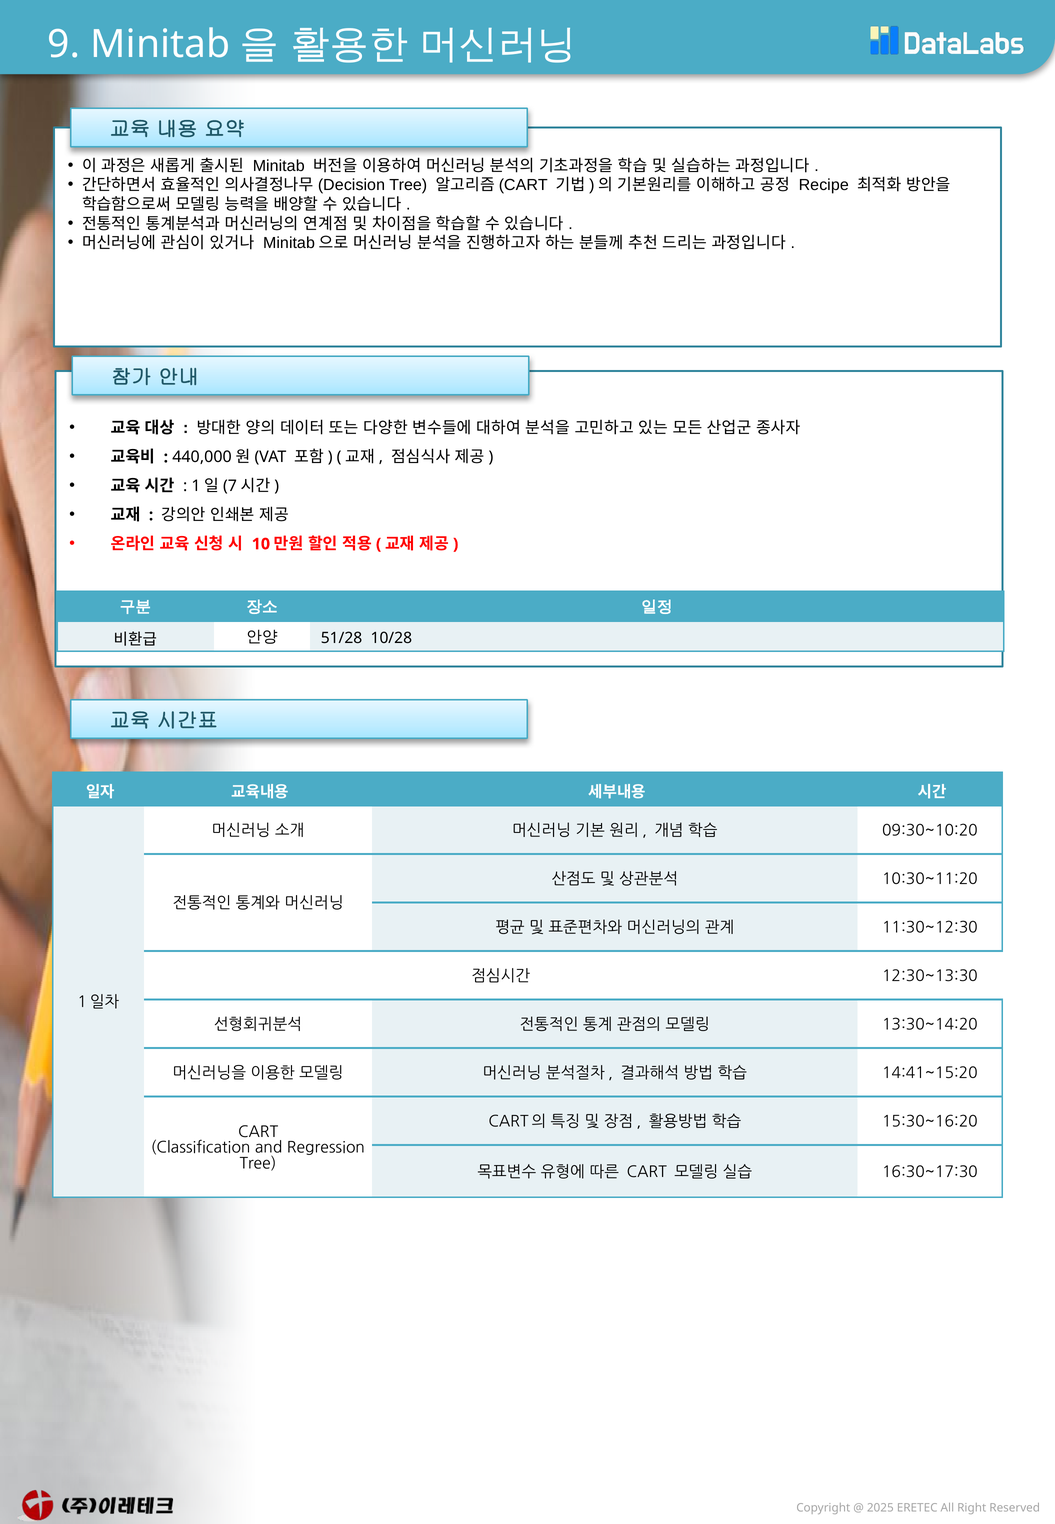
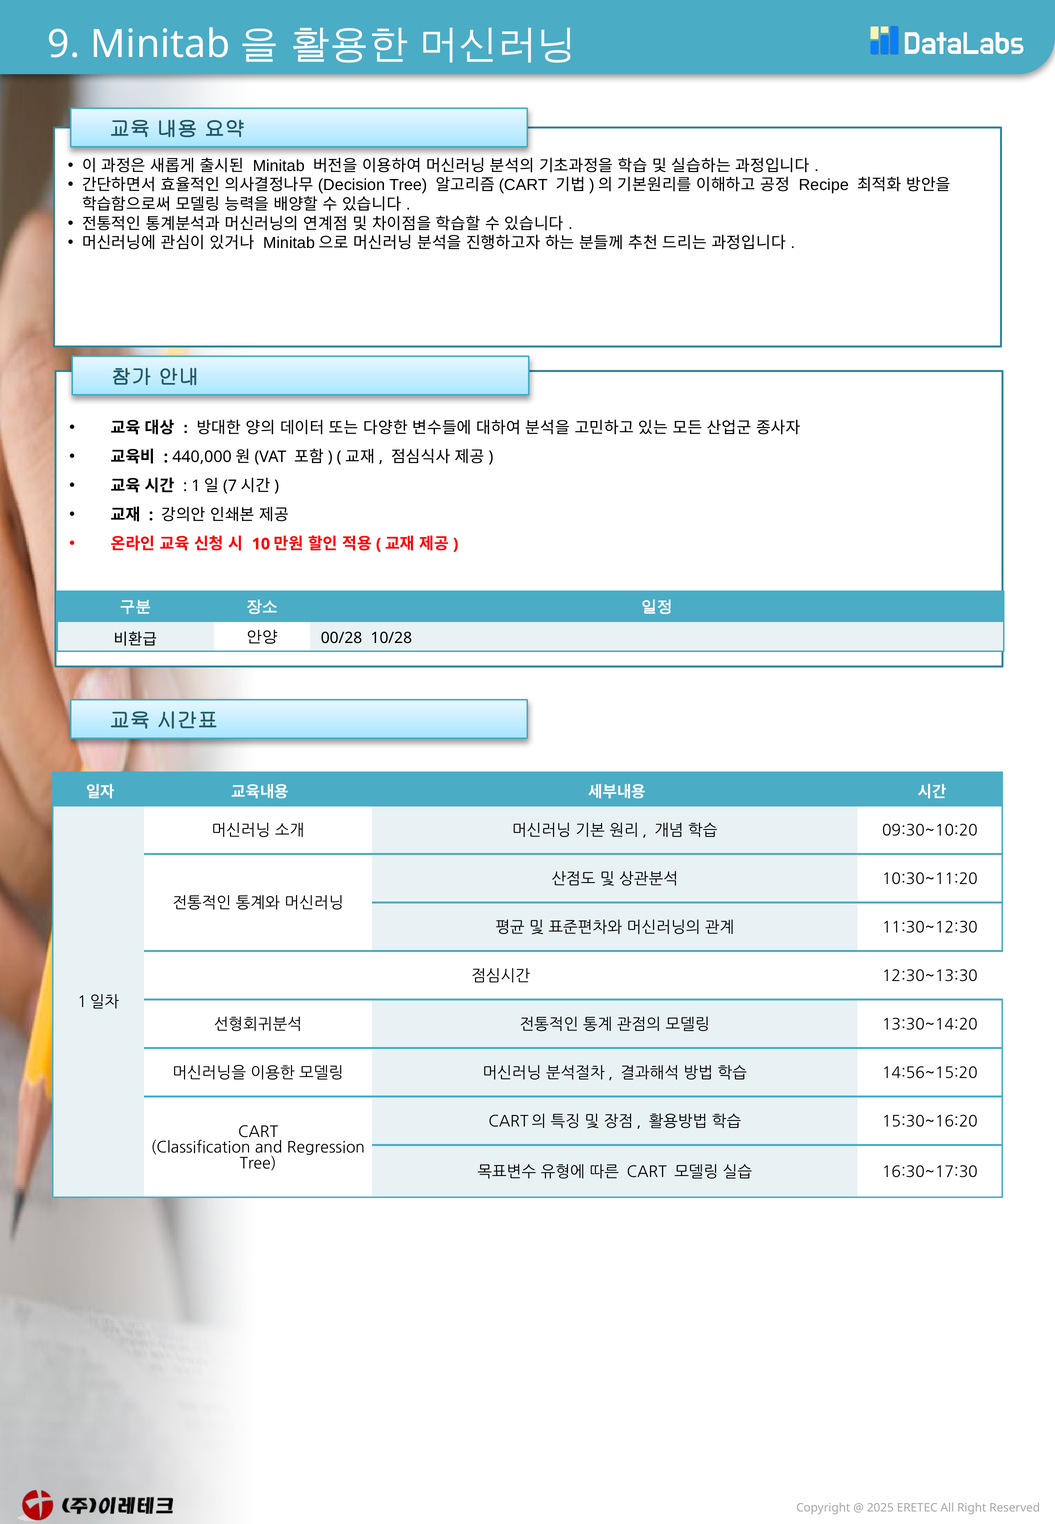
51/28: 51/28 -> 00/28
14:41~15:20: 14:41~15:20 -> 14:56~15:20
